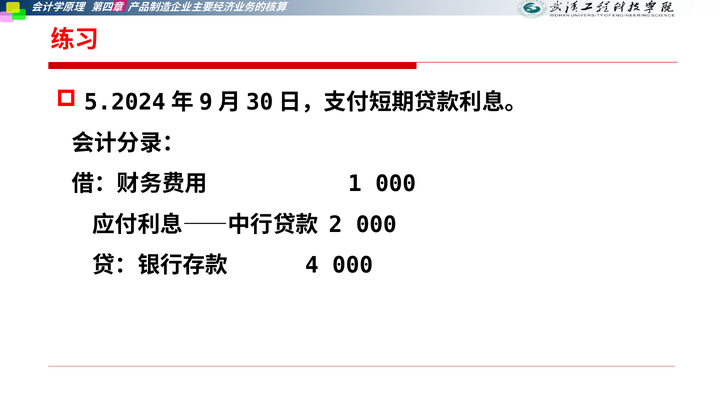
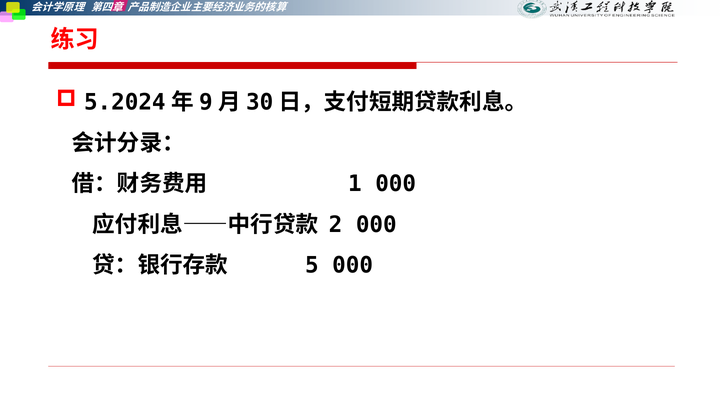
4: 4 -> 5
